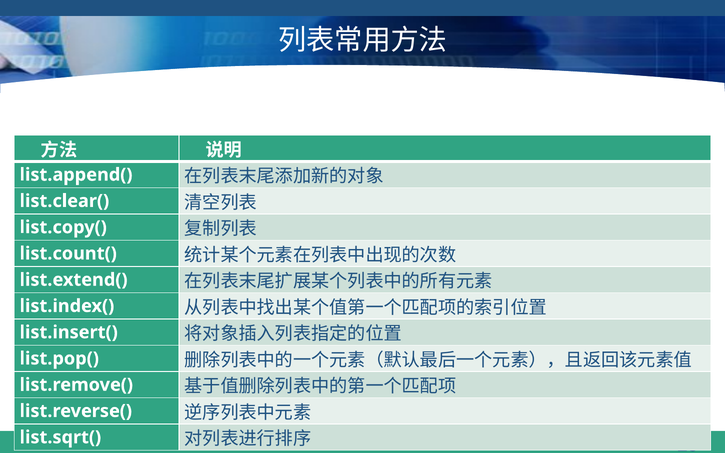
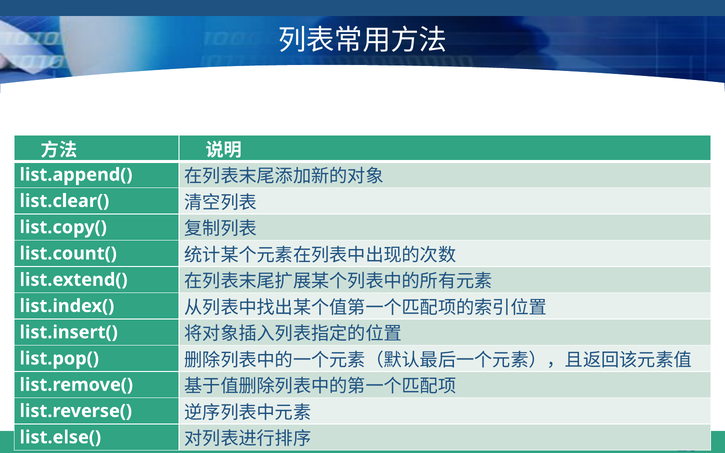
list.sqrt(: list.sqrt( -> list.else(
